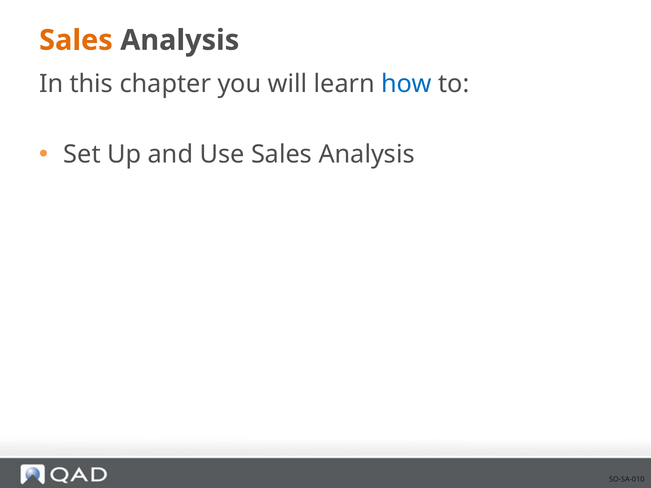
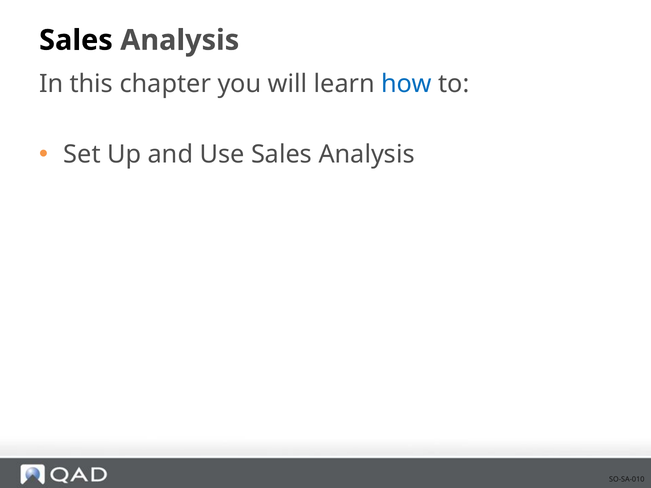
Sales at (76, 40) colour: orange -> black
